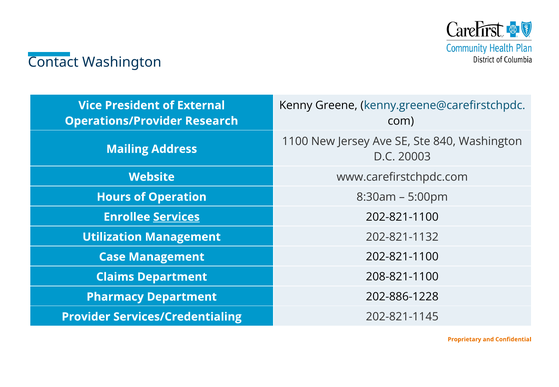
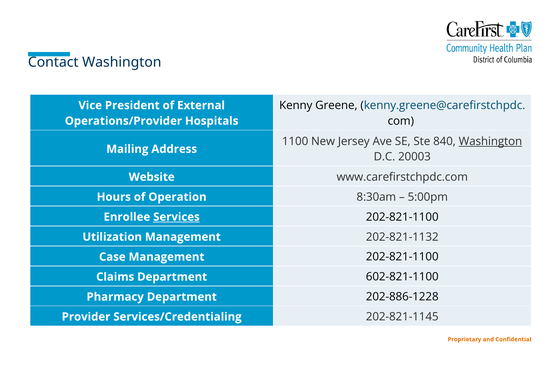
Research: Research -> Hospitals
Washington at (490, 141) underline: none -> present
208-821-1100: 208-821-1100 -> 602-821-1100
